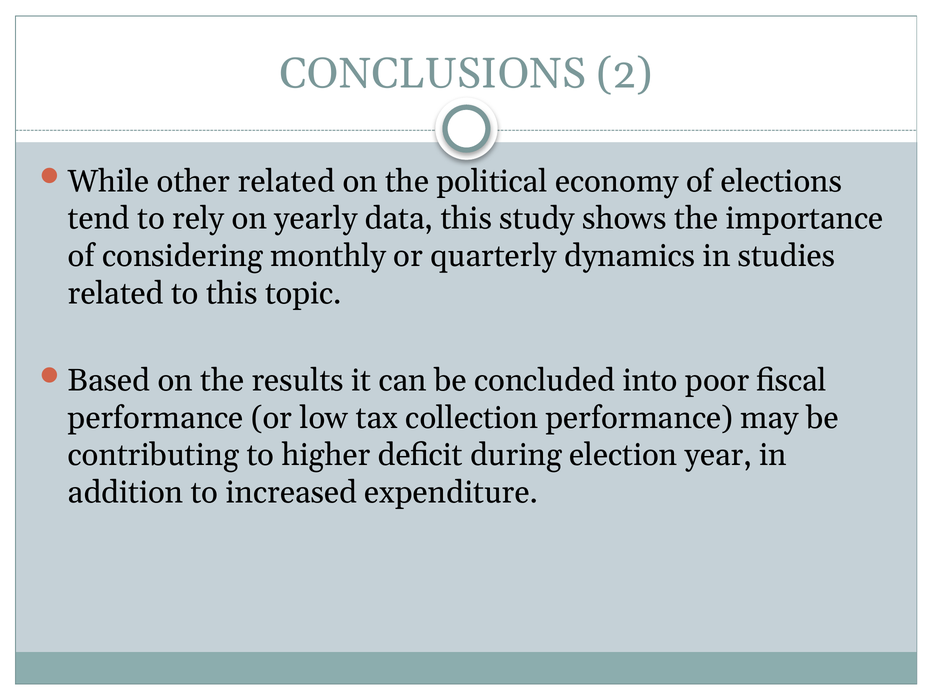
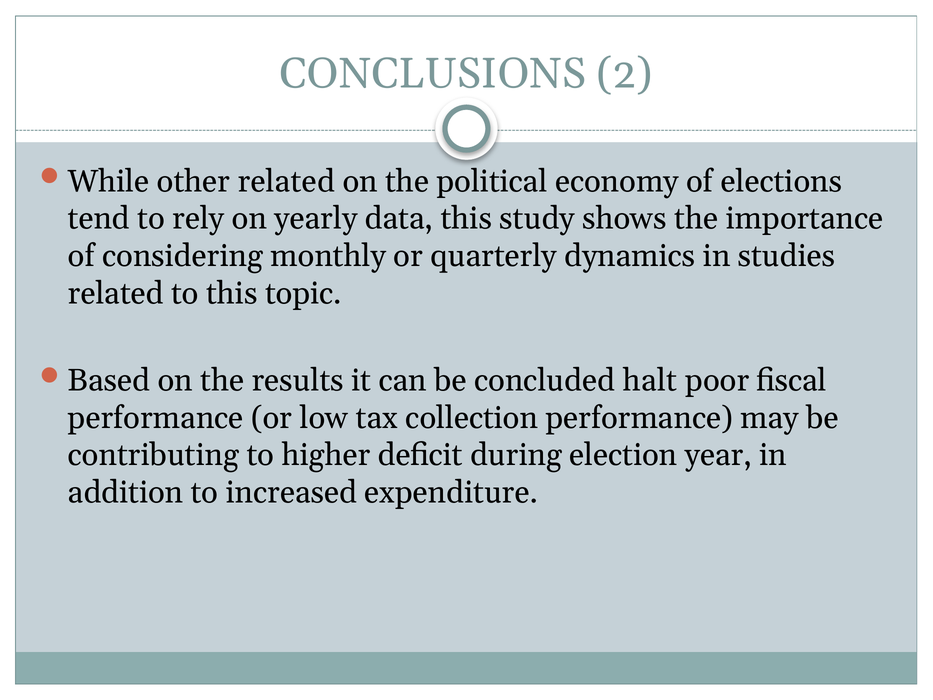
into: into -> halt
